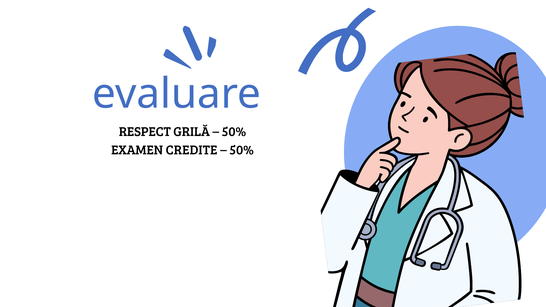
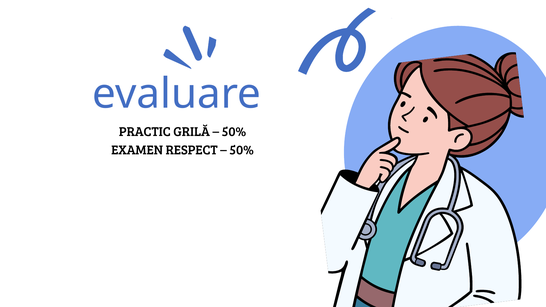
RESPECT: RESPECT -> PRACTIC
CREDITE: CREDITE -> RESPECT
